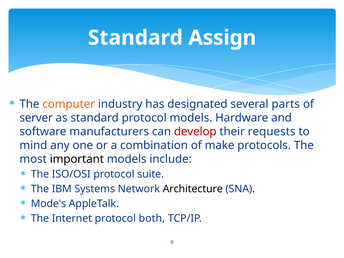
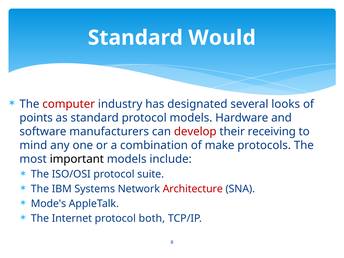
Assign: Assign -> Would
computer colour: orange -> red
parts: parts -> looks
server: server -> points
requests: requests -> receiving
Architecture colour: black -> red
